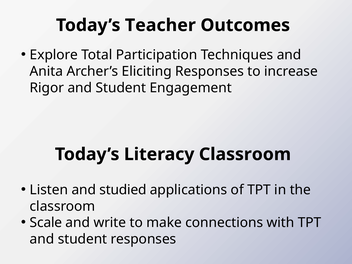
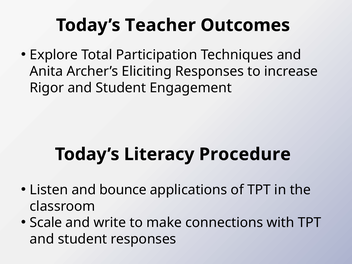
Literacy Classroom: Classroom -> Procedure
studied: studied -> bounce
